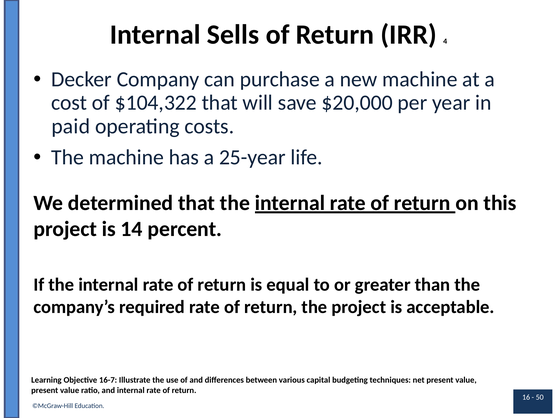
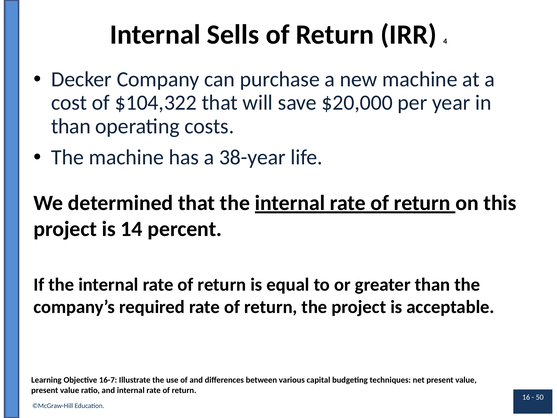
paid at (71, 126): paid -> than
25-year: 25-year -> 38-year
